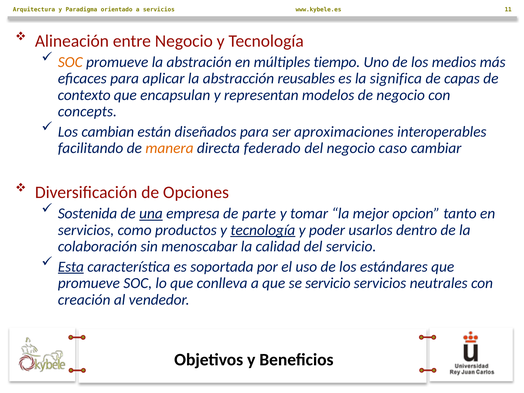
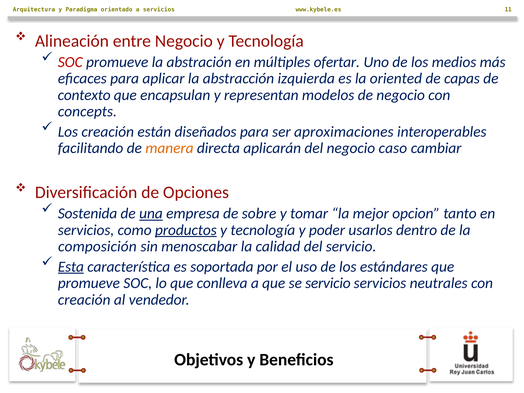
SOC at (70, 62) colour: orange -> red
tiempo: tiempo -> ofertar
reusables: reusables -> izquierda
significa: significa -> oriented
Los cambian: cambian -> creación
federado: federado -> aplicarán
parte: parte -> sobre
productos underline: none -> present
tecnología at (263, 230) underline: present -> none
colaboración: colaboración -> composición
